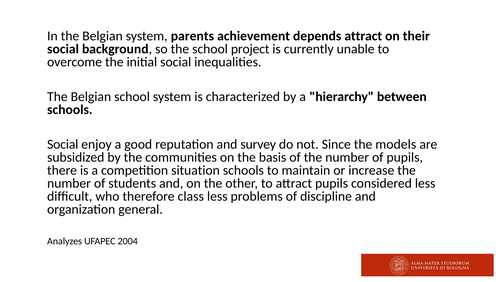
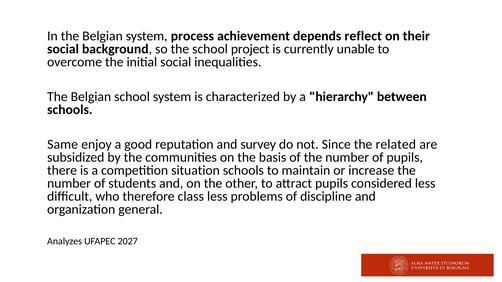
parents: parents -> process
depends attract: attract -> reflect
Social at (63, 144): Social -> Same
models: models -> related
2004: 2004 -> 2027
